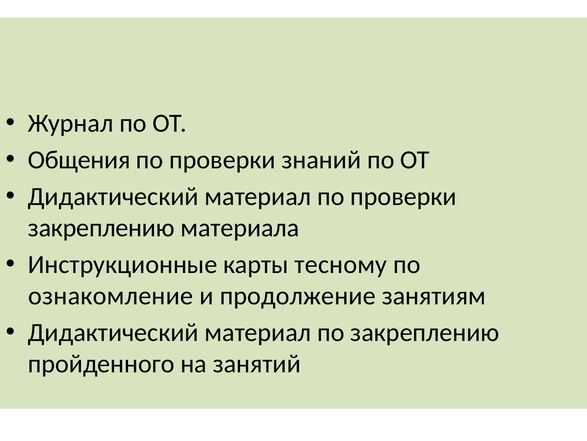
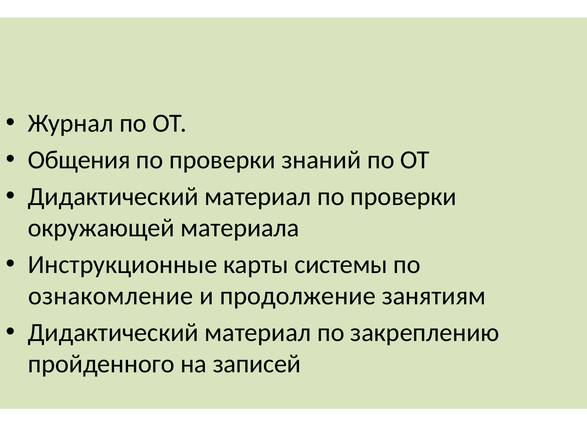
закреплению at (101, 228): закреплению -> окружающей
тесному: тесному -> системы
занятий: занятий -> записей
